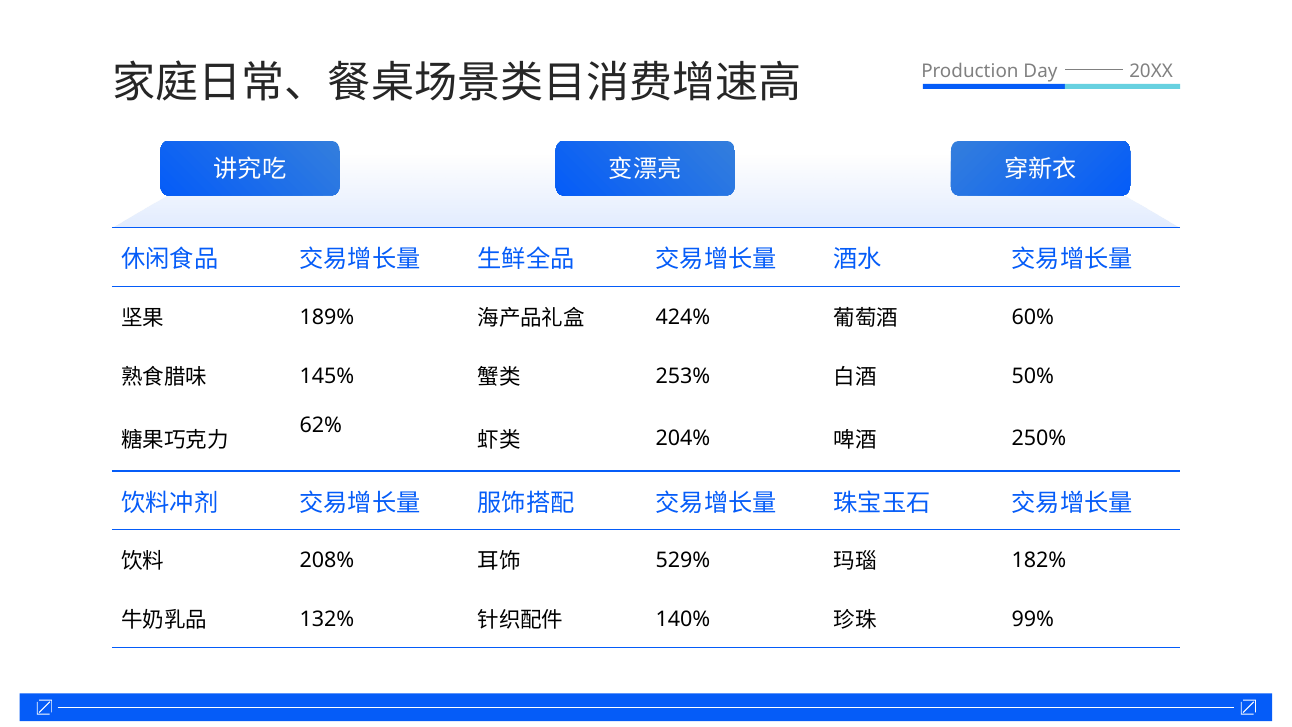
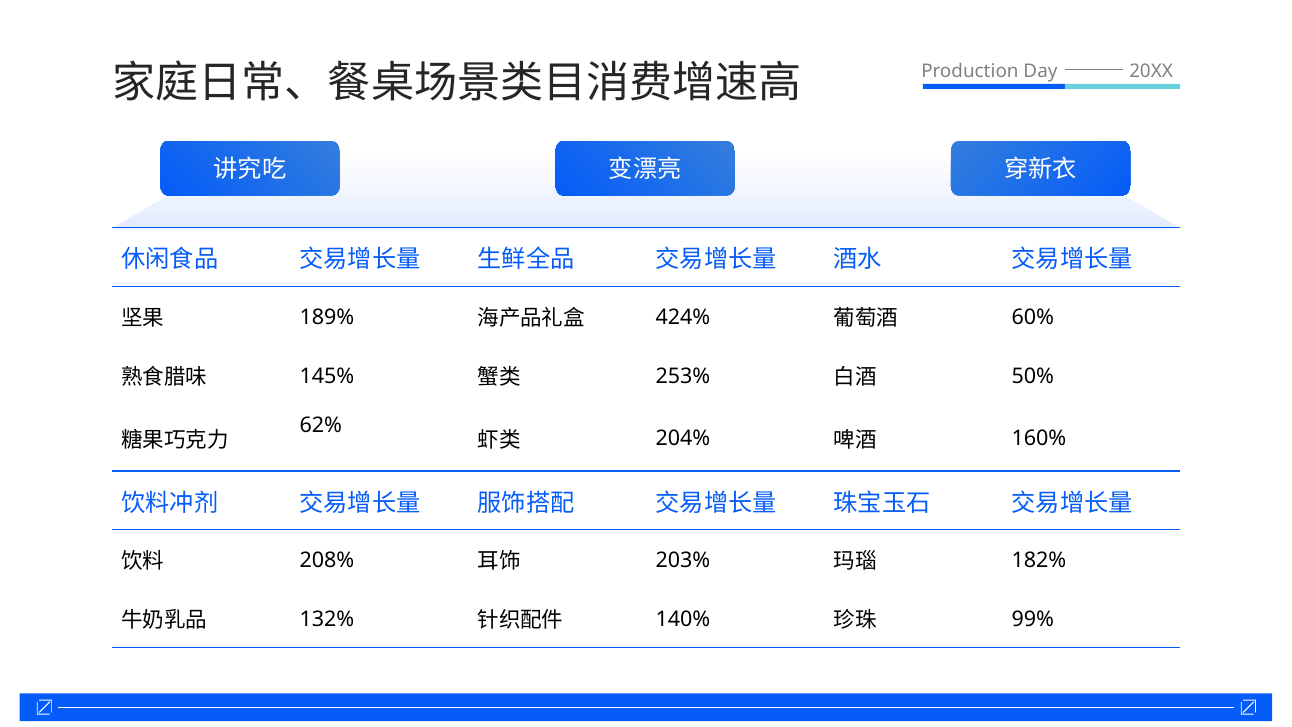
250%: 250% -> 160%
529%: 529% -> 203%
